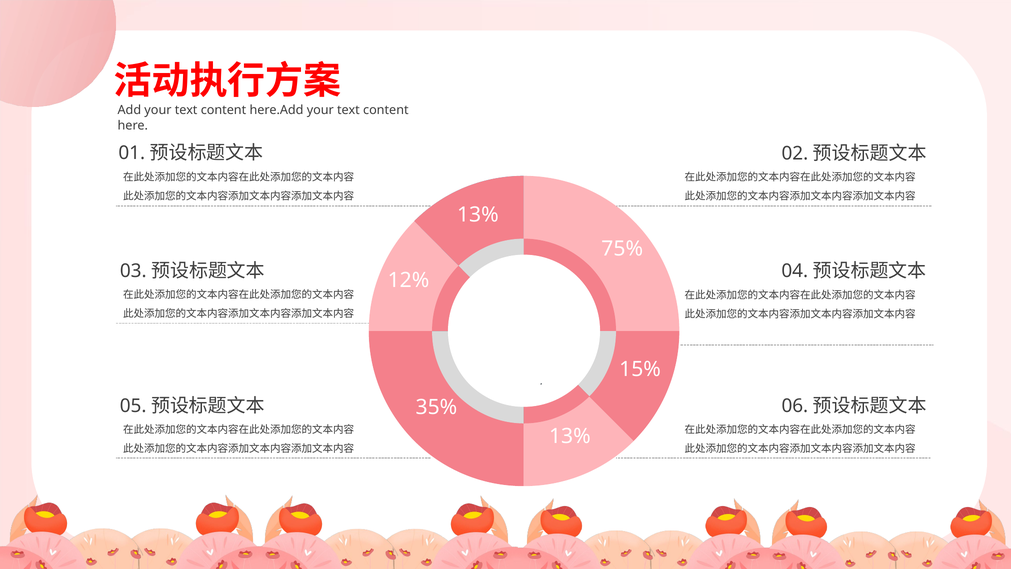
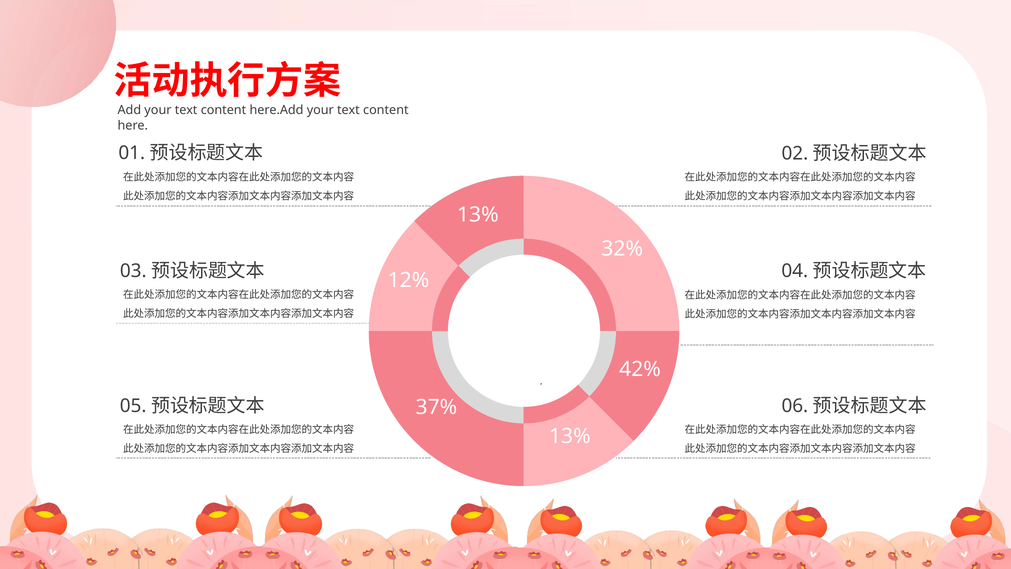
75%: 75% -> 32%
15%: 15% -> 42%
35%: 35% -> 37%
